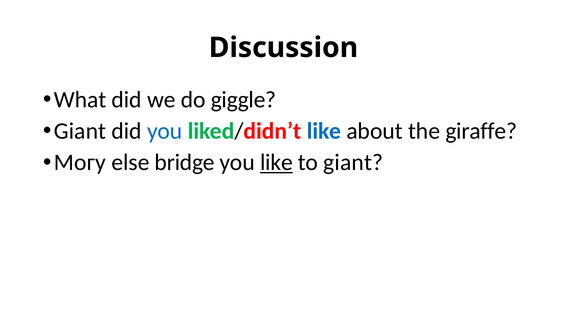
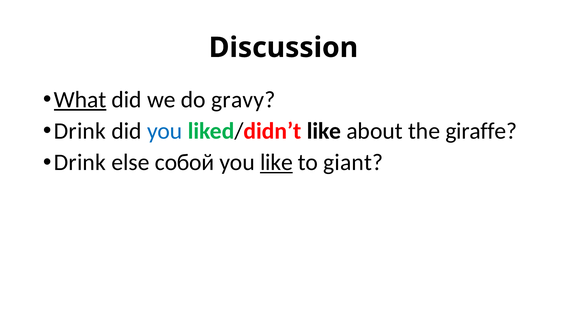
What underline: none -> present
giggle: giggle -> gravy
Giant at (80, 131): Giant -> Drink
like at (324, 131) colour: blue -> black
Могу at (80, 162): Могу -> Drink
bridge: bridge -> собой
